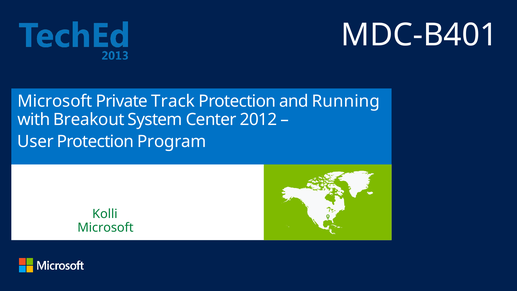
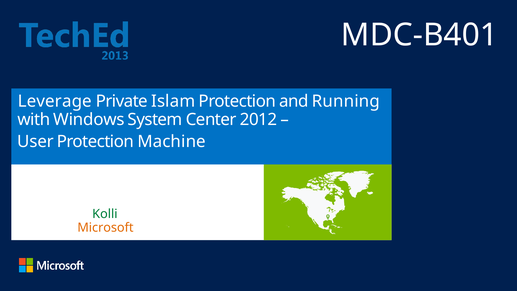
Microsoft at (55, 101): Microsoft -> Leverage
Track: Track -> Islam
Breakout: Breakout -> Windows
Program: Program -> Machine
Microsoft at (105, 227) colour: green -> orange
